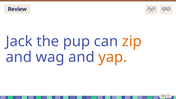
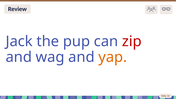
zip colour: orange -> red
